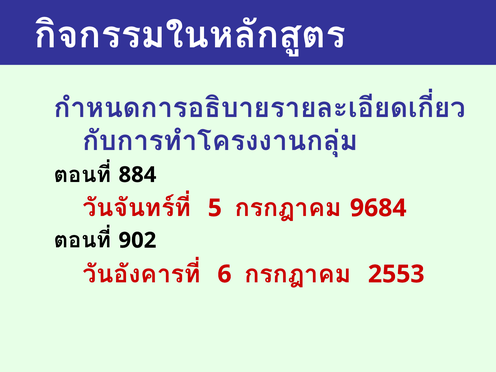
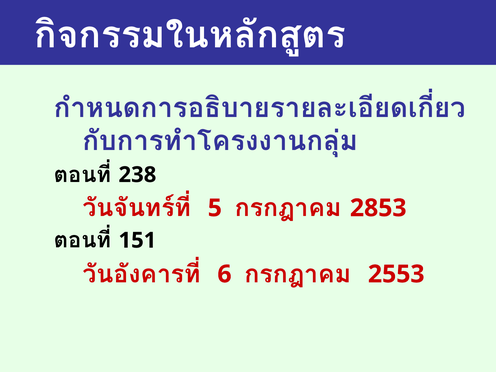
884: 884 -> 238
9684: 9684 -> 2853
902: 902 -> 151
